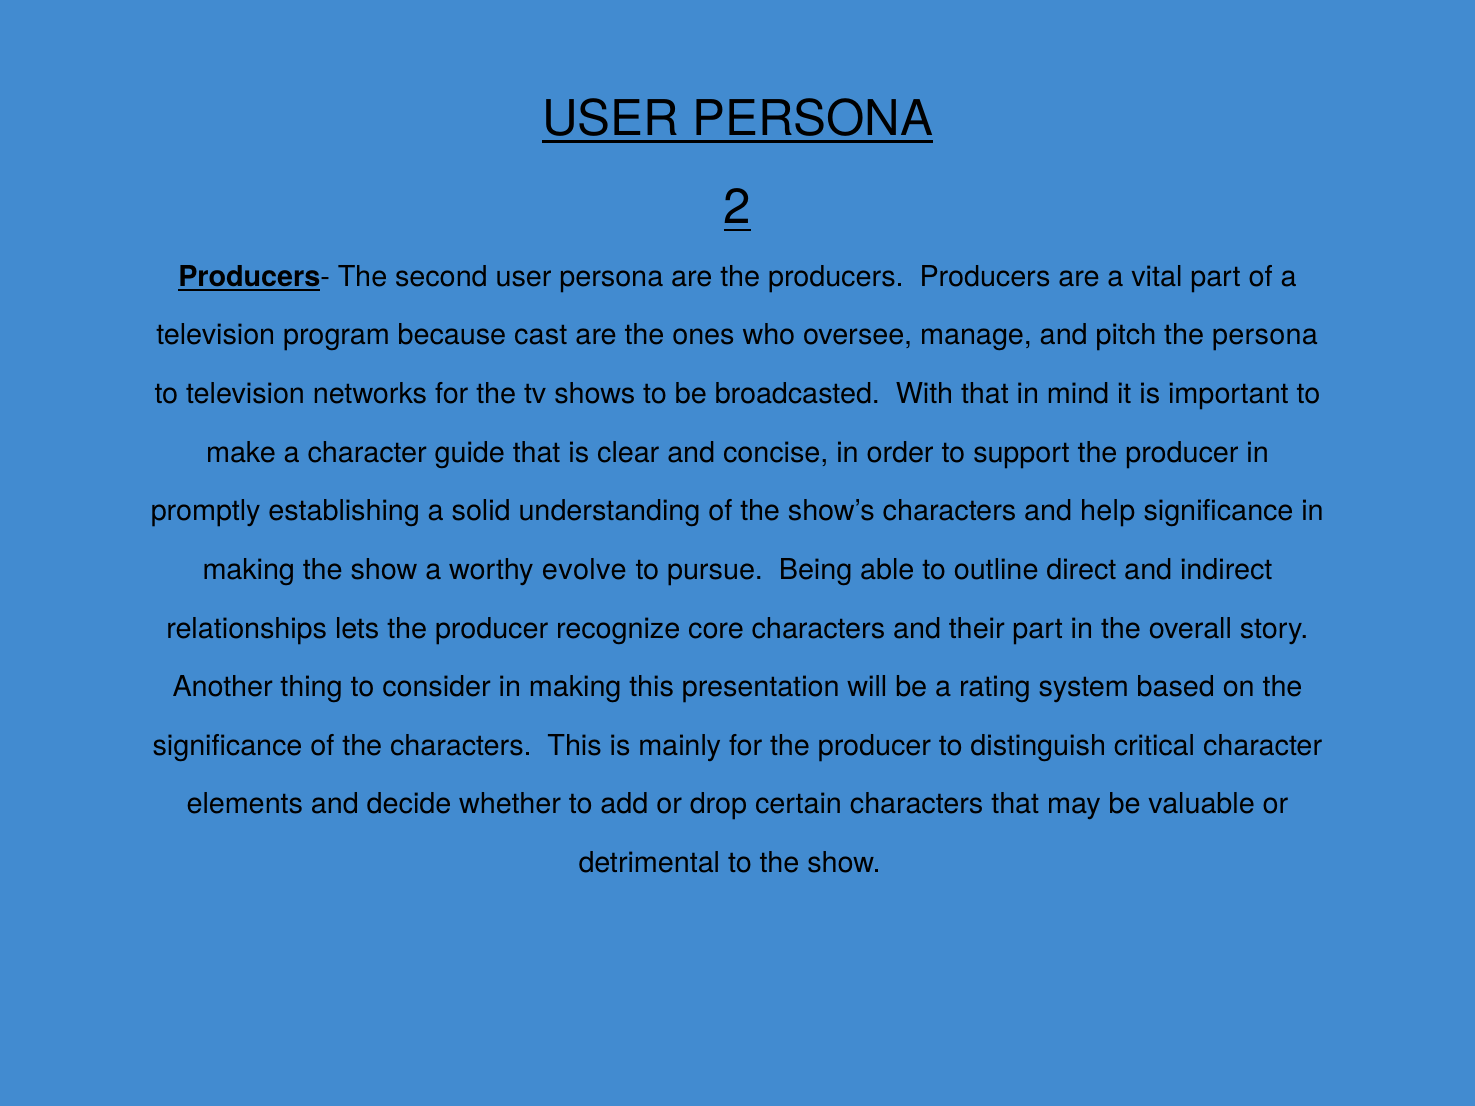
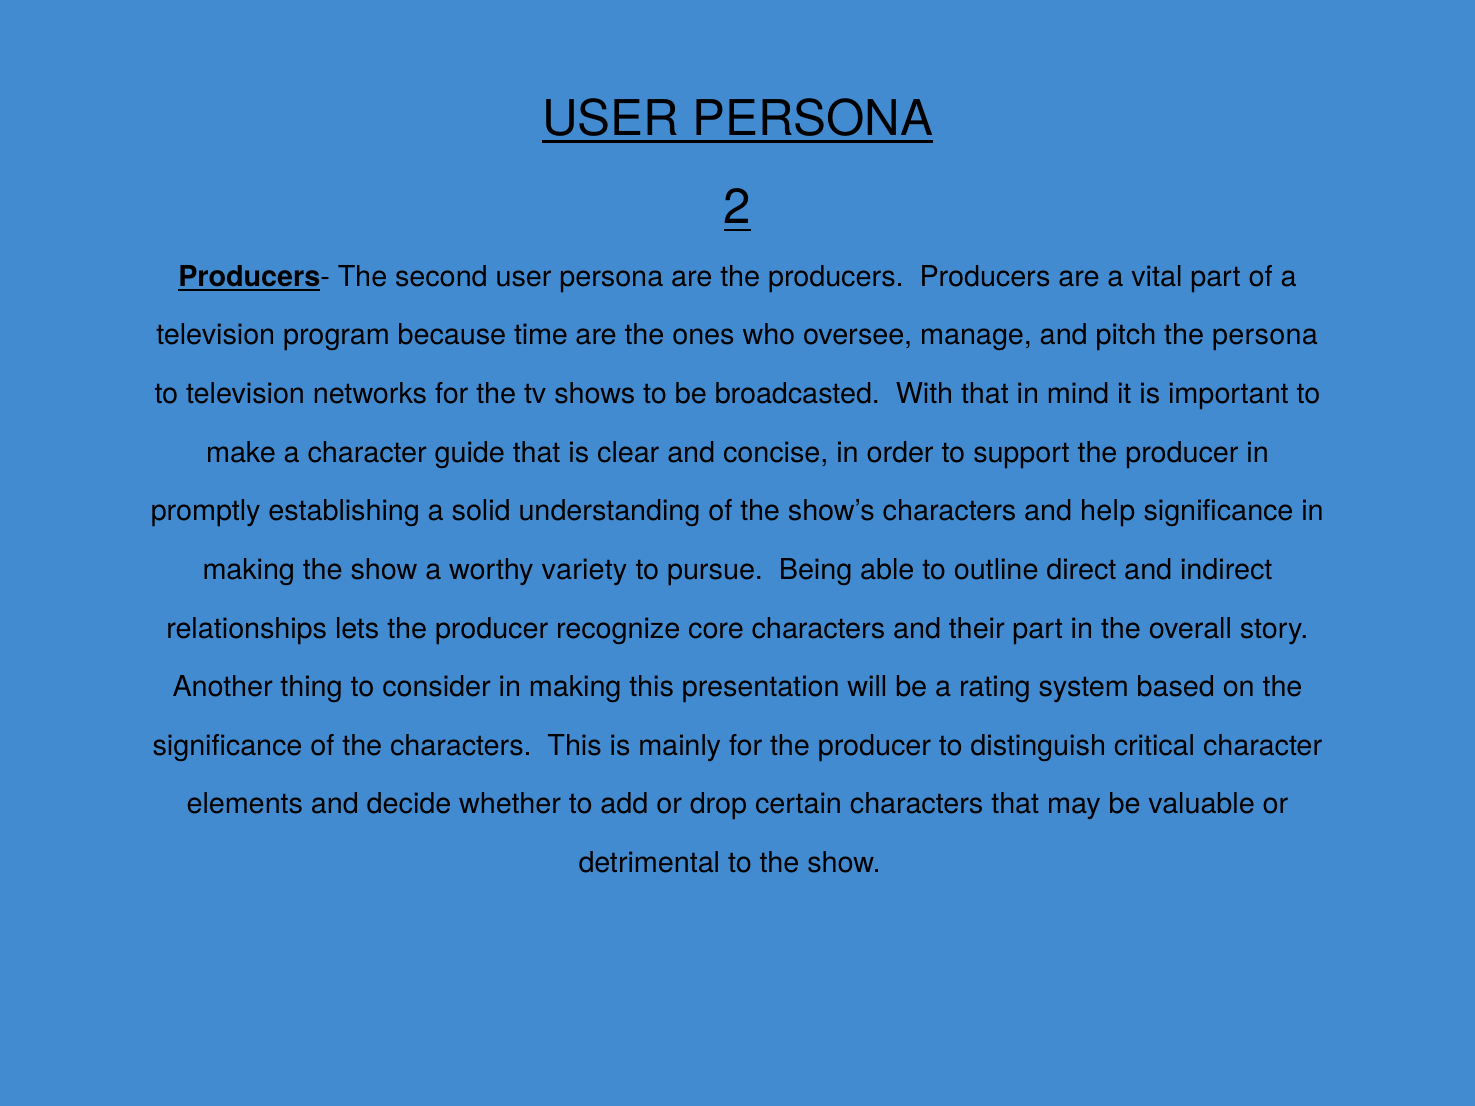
cast: cast -> time
evolve: evolve -> variety
